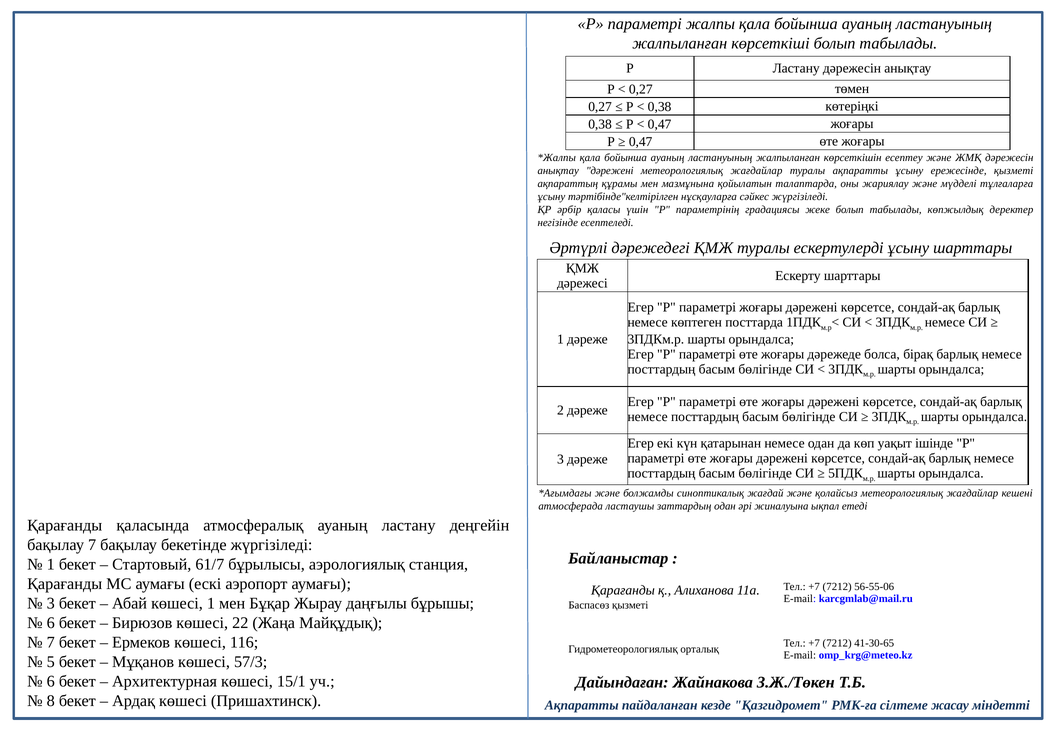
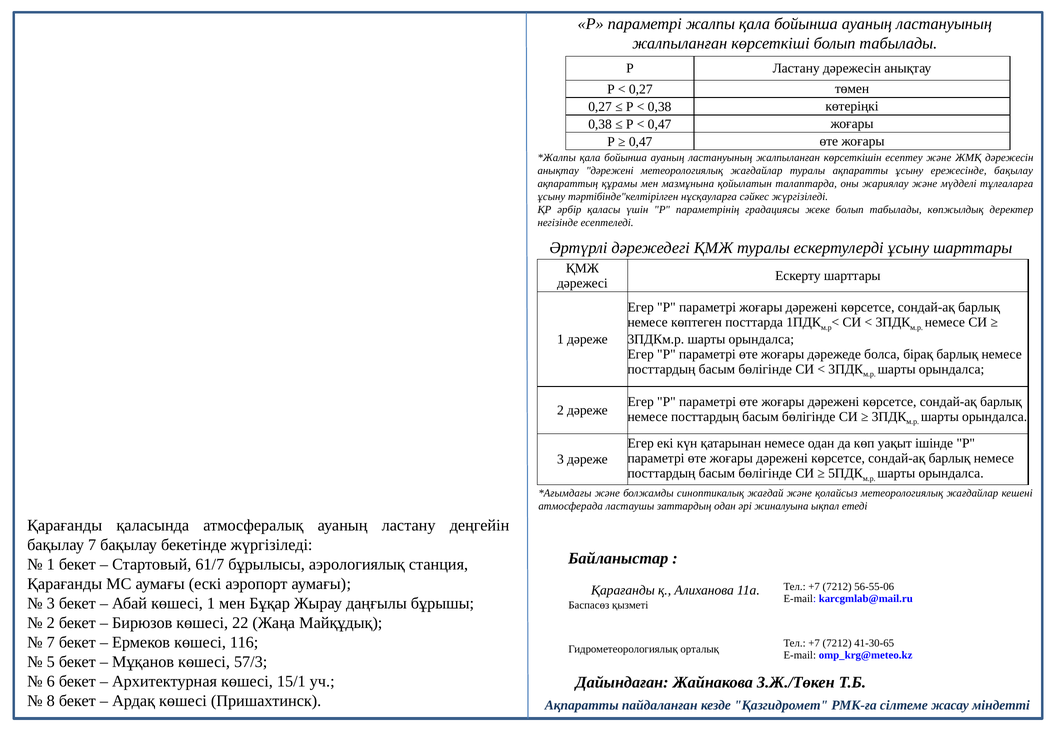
ережесінде қызметі: қызметі -> бақылау
6 at (51, 623): 6 -> 2
